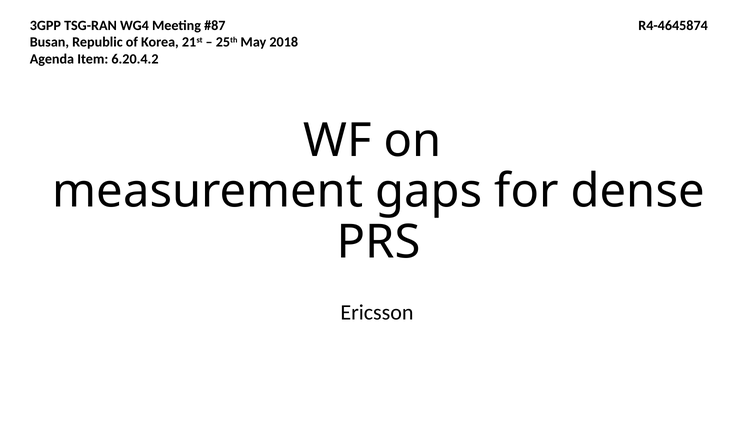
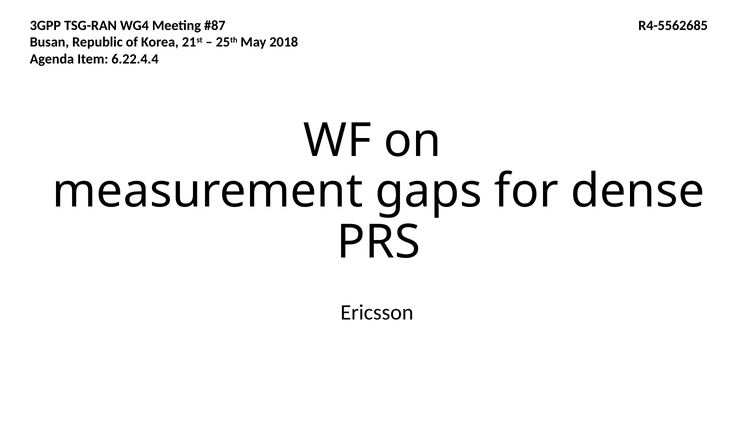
R4-4645874: R4-4645874 -> R4-5562685
6.20.4.2: 6.20.4.2 -> 6.22.4.4
